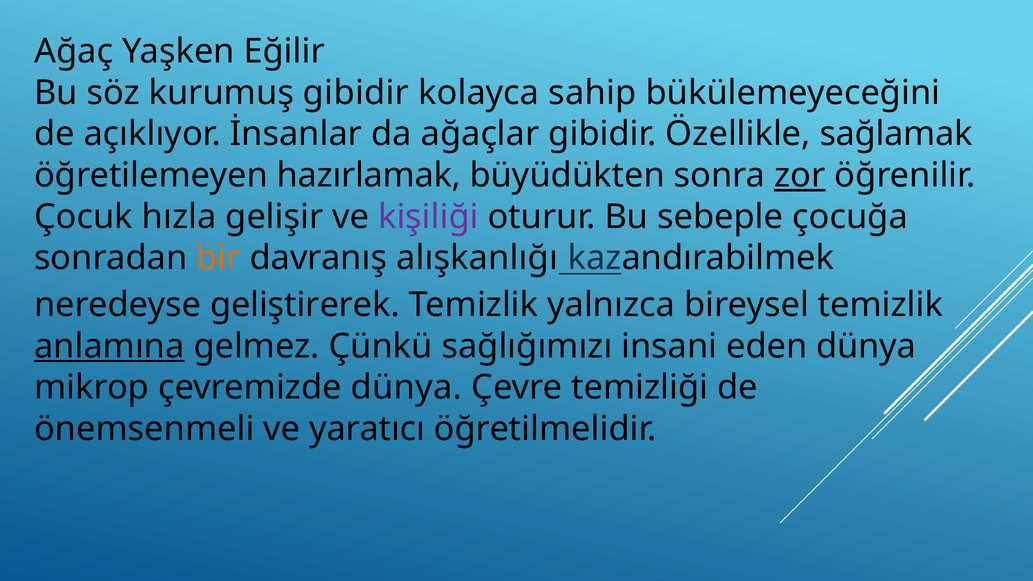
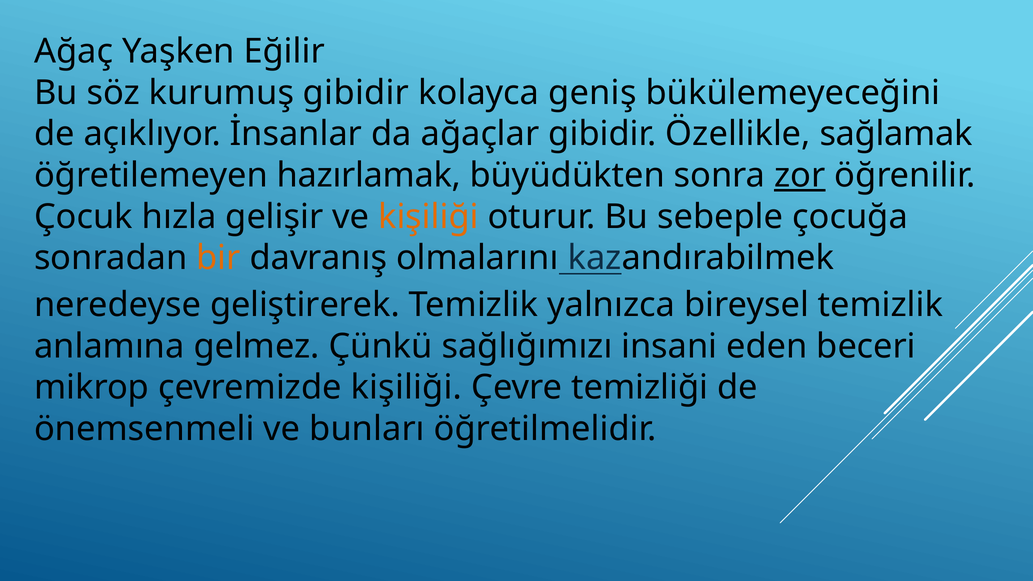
sahip: sahip -> geniş
kişiliği at (428, 217) colour: purple -> orange
alışkanlığı: alışkanlığı -> olmalarını
anlamına underline: present -> none
eden dünya: dünya -> beceri
çevremizde dünya: dünya -> kişiliği
yaratıcı: yaratıcı -> bunları
